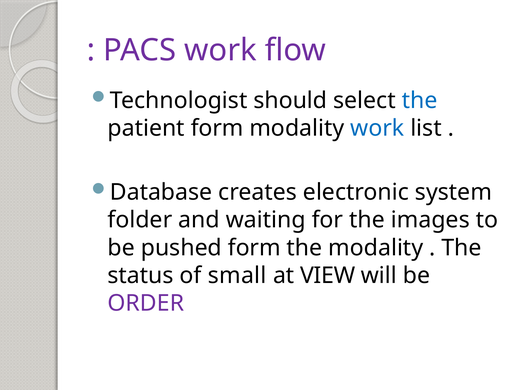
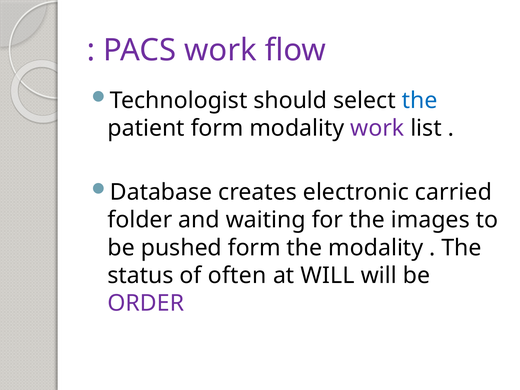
work at (377, 128) colour: blue -> purple
system: system -> carried
small: small -> often
at VIEW: VIEW -> WILL
